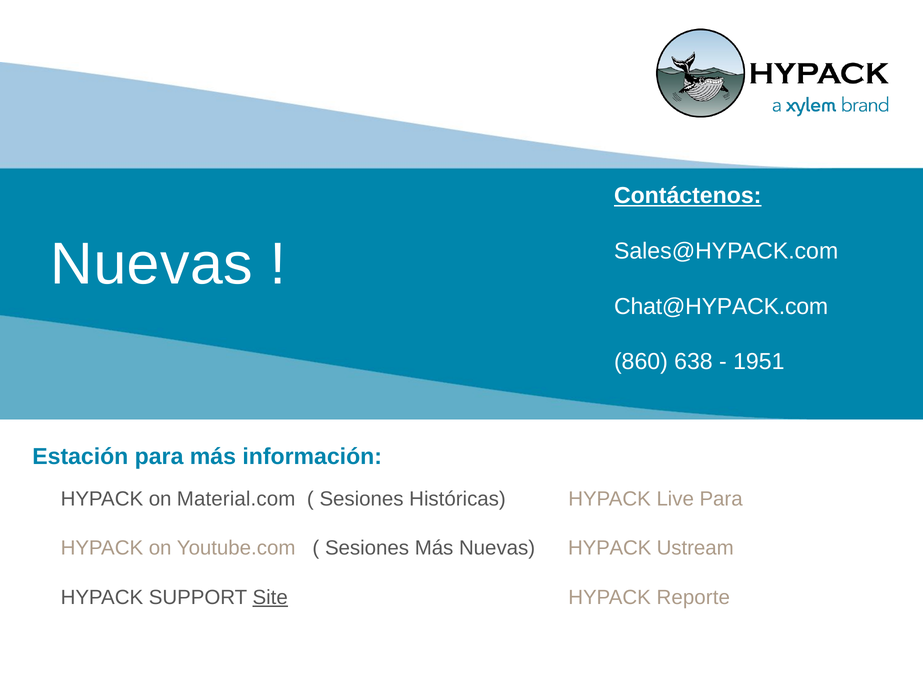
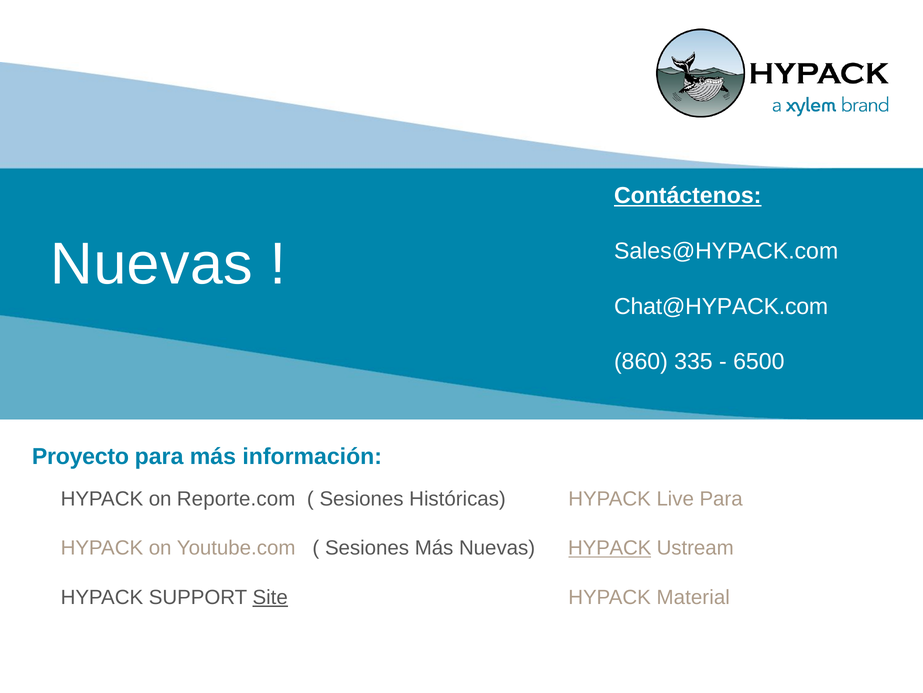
638: 638 -> 335
1951: 1951 -> 6500
Estación: Estación -> Proyecto
Material.com: Material.com -> Reporte.com
HYPACK at (610, 548) underline: none -> present
Reporte: Reporte -> Material
